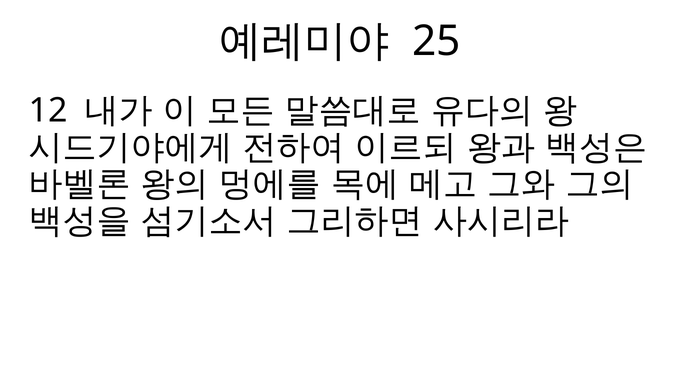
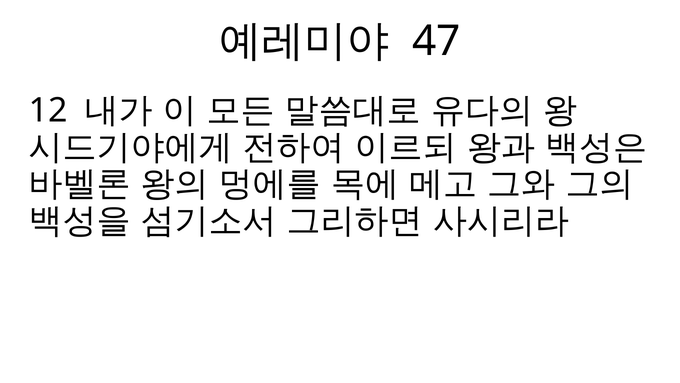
25: 25 -> 47
